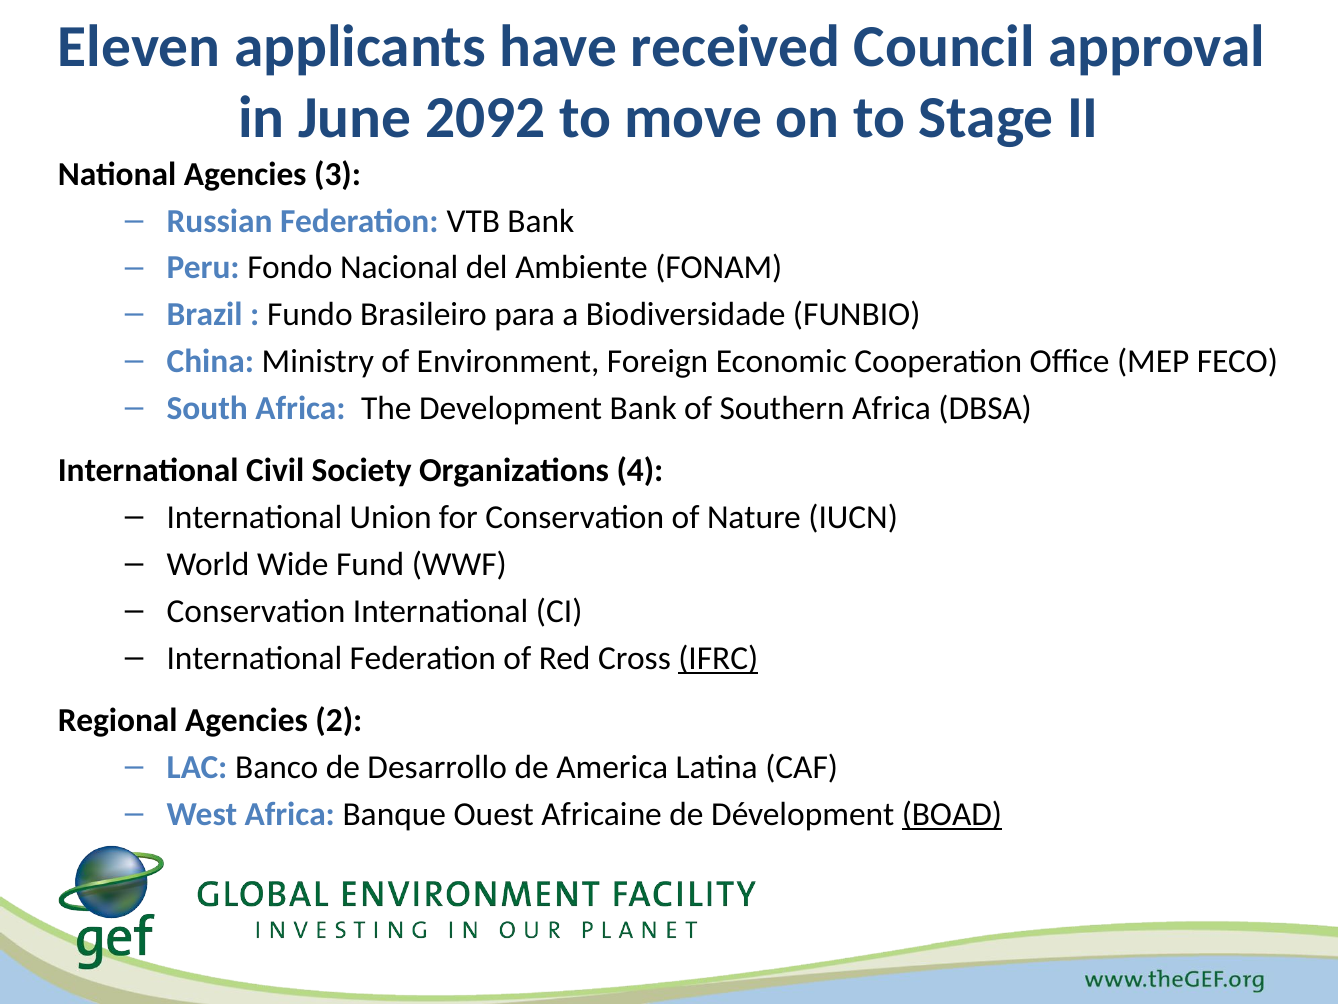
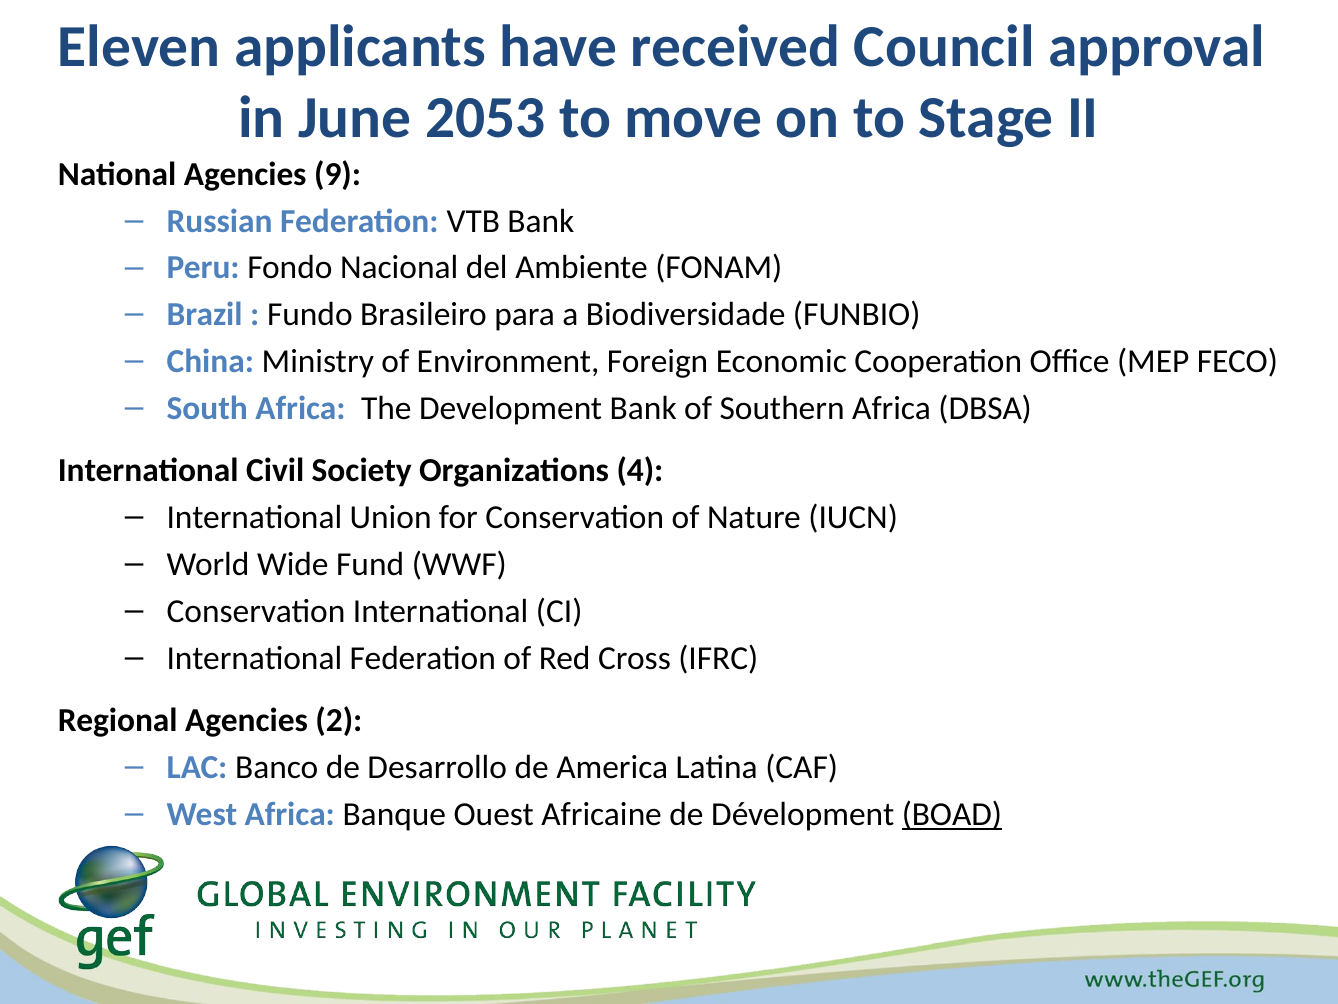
2092: 2092 -> 2053
3: 3 -> 9
IFRC underline: present -> none
